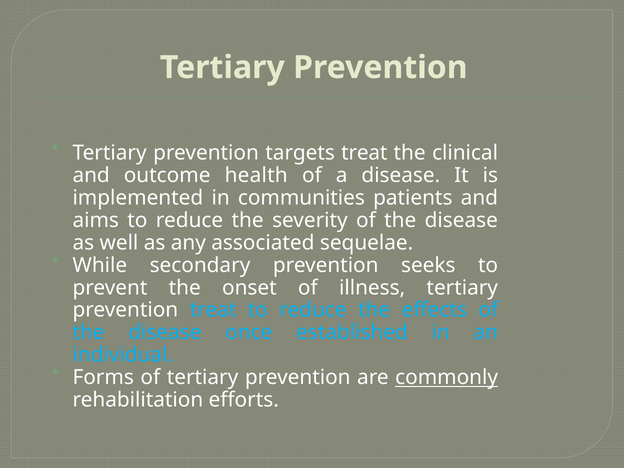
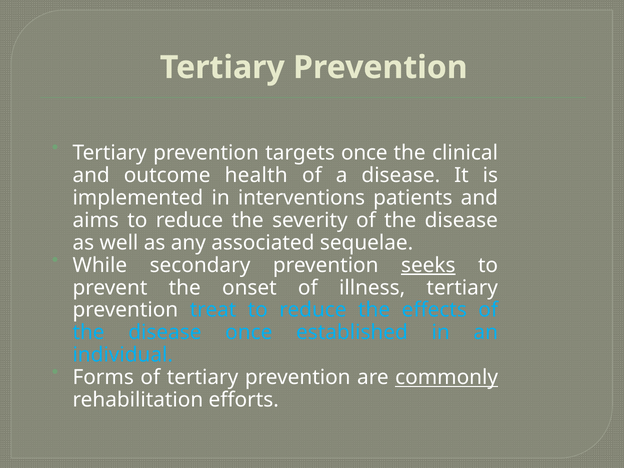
targets treat: treat -> once
communities: communities -> interventions
seeks underline: none -> present
